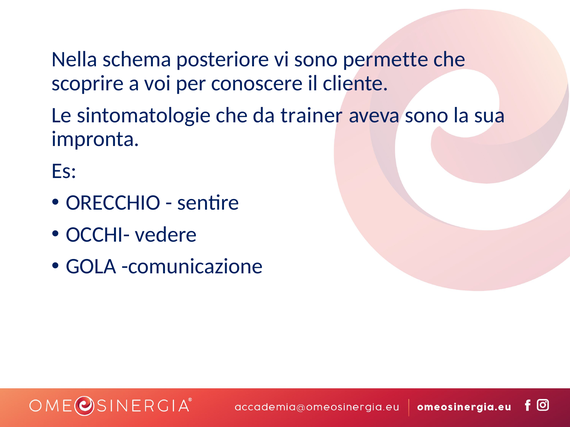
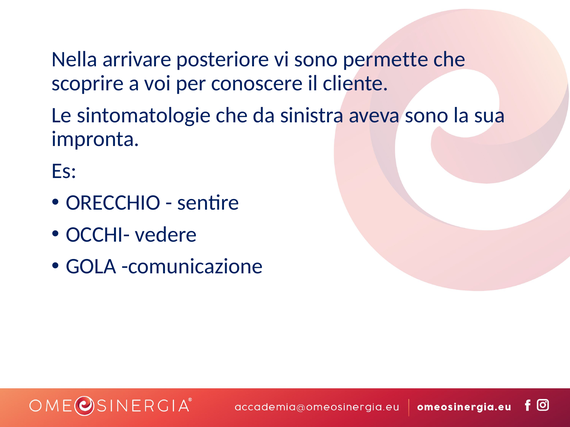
schema: schema -> arrivare
trainer: trainer -> sinistra
